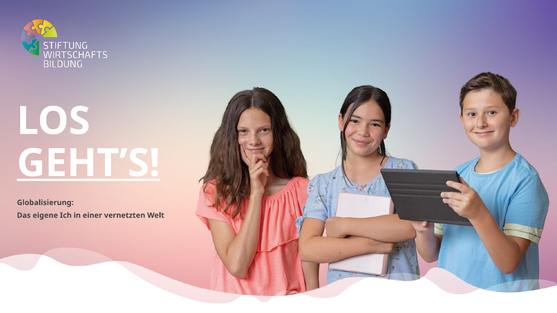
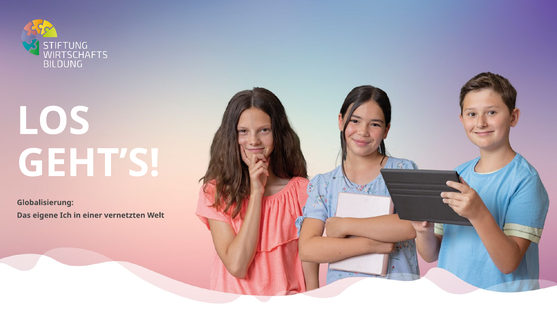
GEHT’S underline: present -> none
